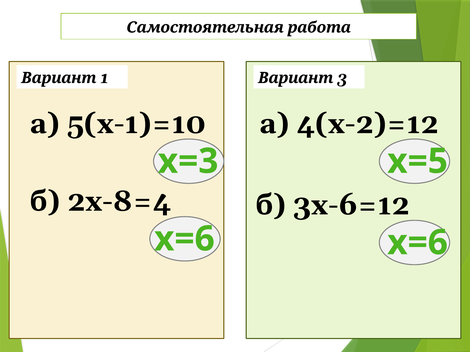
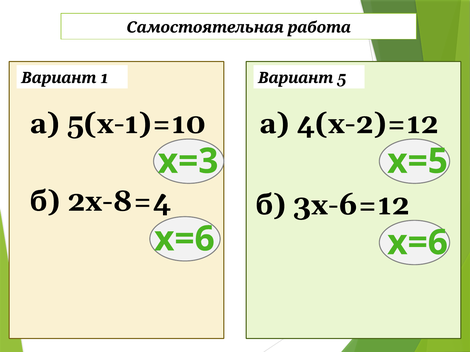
3: 3 -> 5
